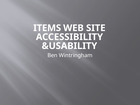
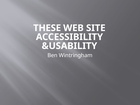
ITEMS: ITEMS -> THESE
